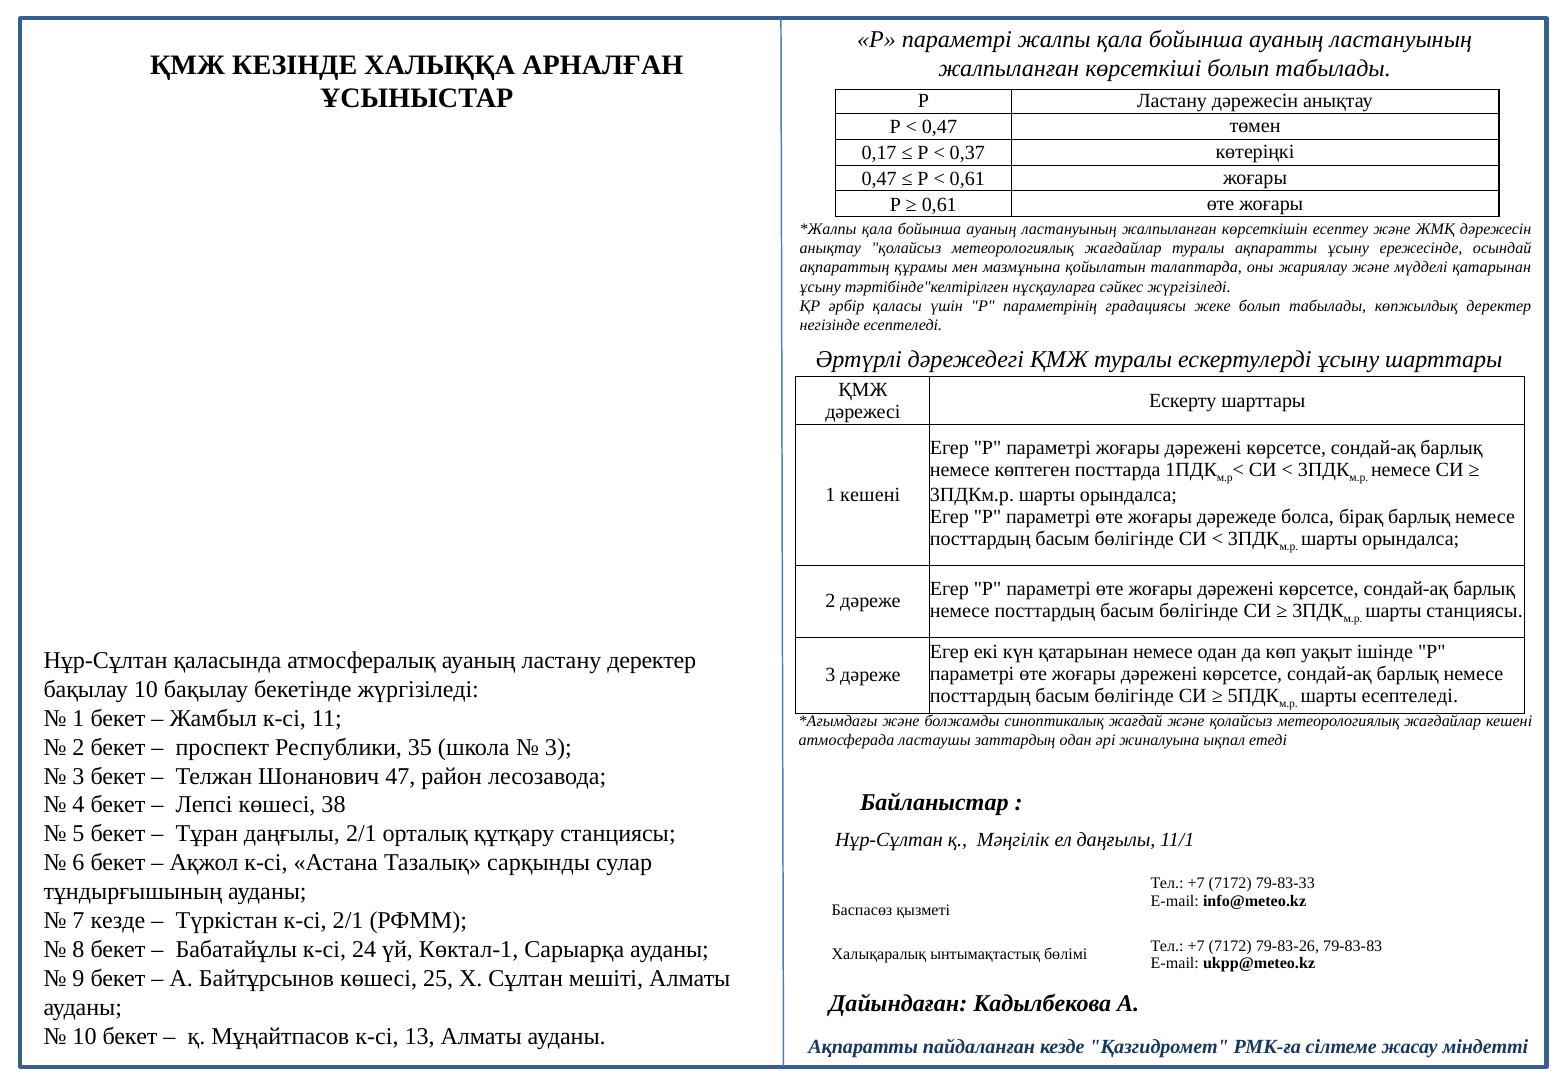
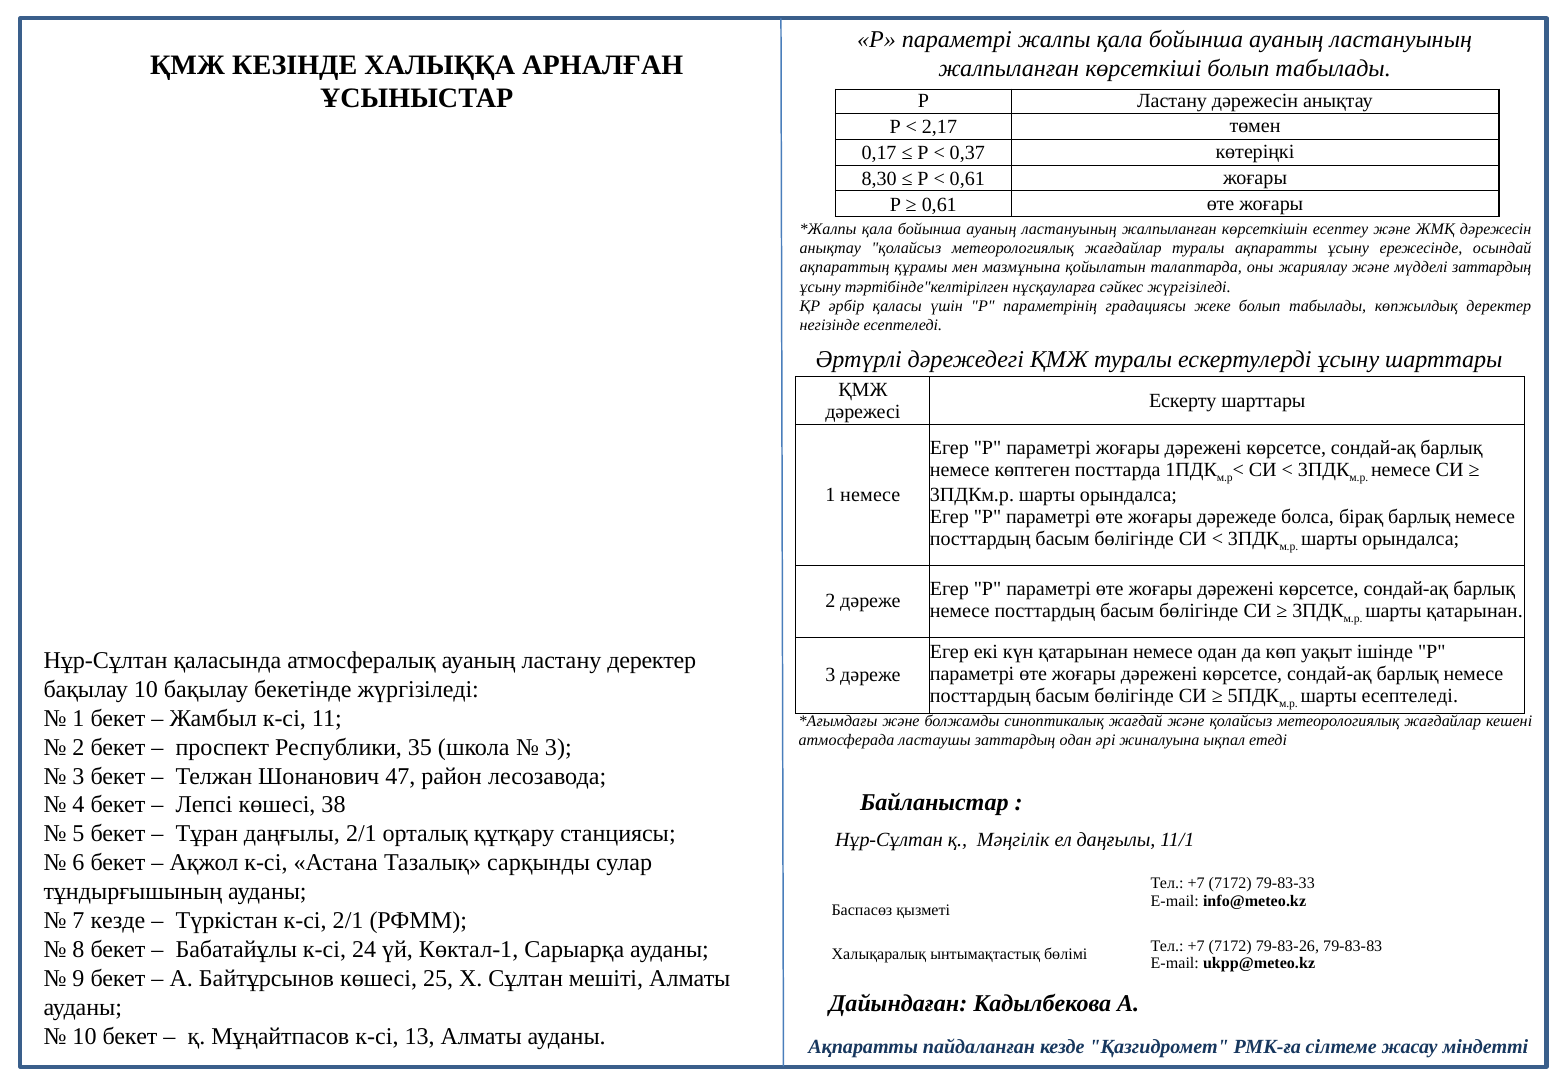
0,47 at (940, 127): 0,47 -> 2,17
0,47 at (879, 179): 0,47 -> 8,30
мүдделі қатарынан: қатарынан -> заттардың
1 кешені: кешені -> немесе
шарты станциясы: станциясы -> қатарынан
